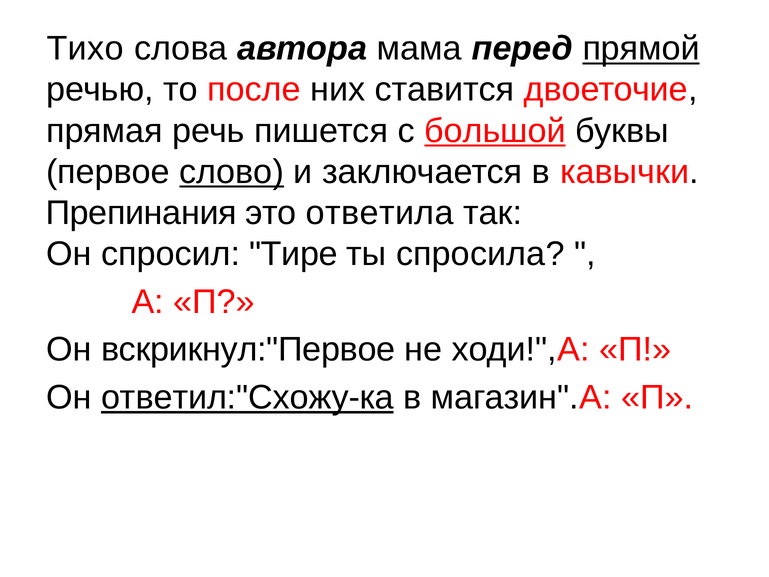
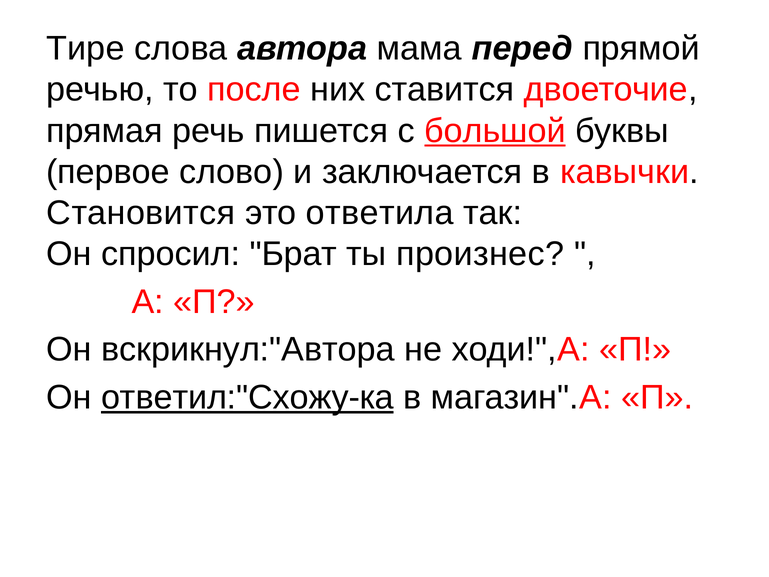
Тихо: Тихо -> Тире
прямой underline: present -> none
слово underline: present -> none
Препинания: Препинания -> Становится
Тире: Тире -> Брат
спросила: спросила -> произнес
вскрикнул:"Первое: вскрикнул:"Первое -> вскрикнул:"Автора
